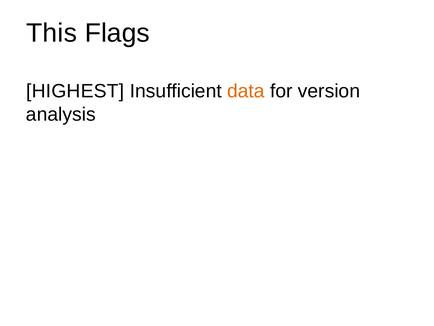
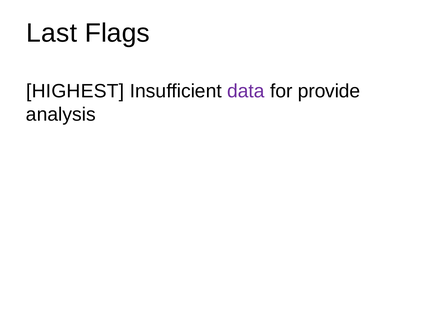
This: This -> Last
data colour: orange -> purple
version: version -> provide
